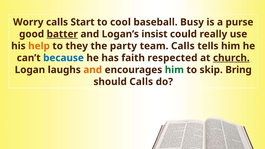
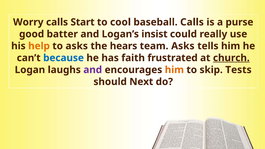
baseball Busy: Busy -> Calls
batter underline: present -> none
to they: they -> asks
party: party -> hears
team Calls: Calls -> Asks
respected: respected -> frustrated
and at (93, 70) colour: orange -> purple
him at (174, 70) colour: green -> orange
Bring: Bring -> Tests
should Calls: Calls -> Next
